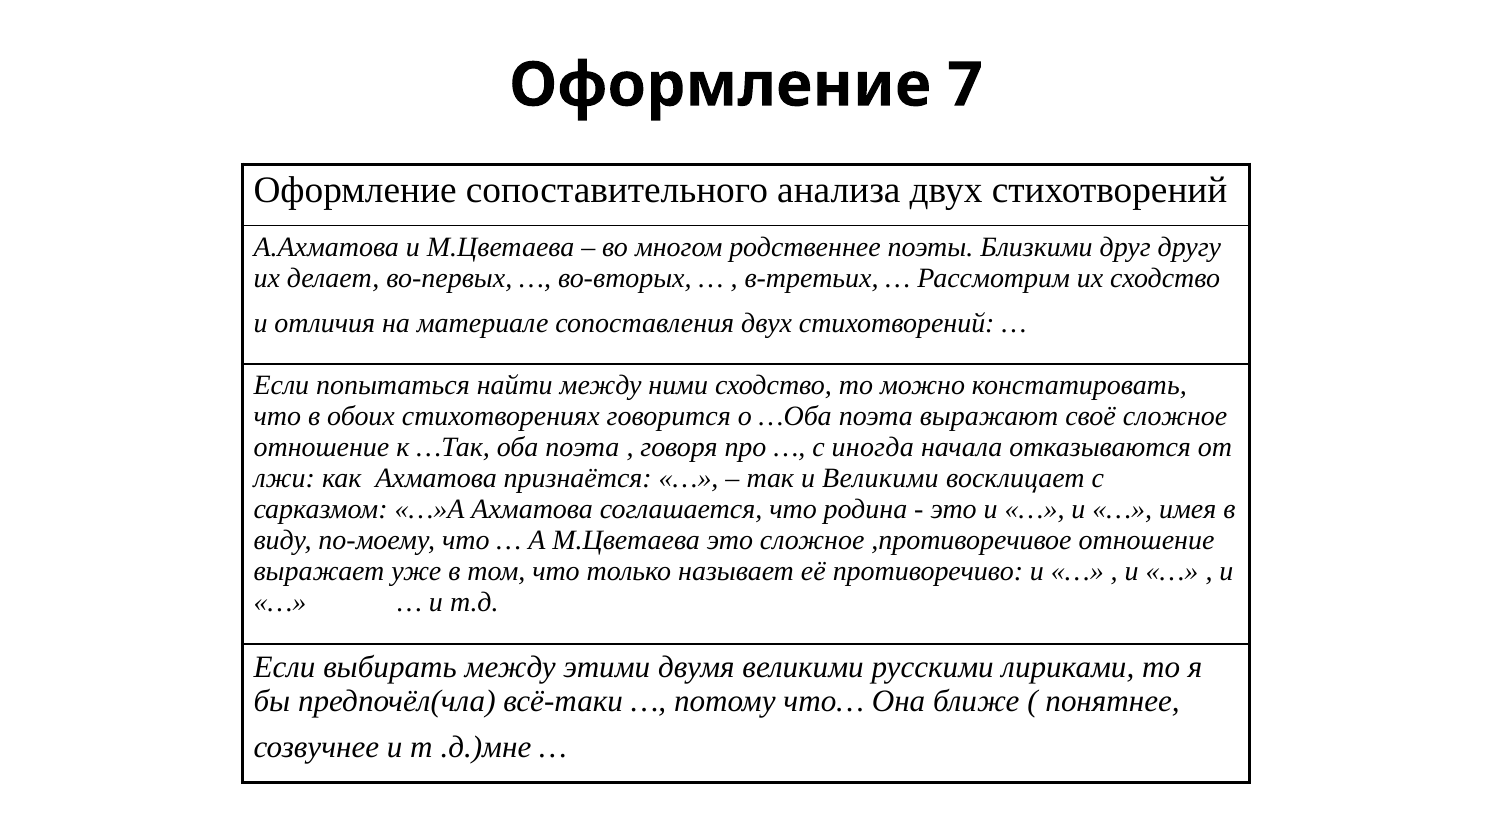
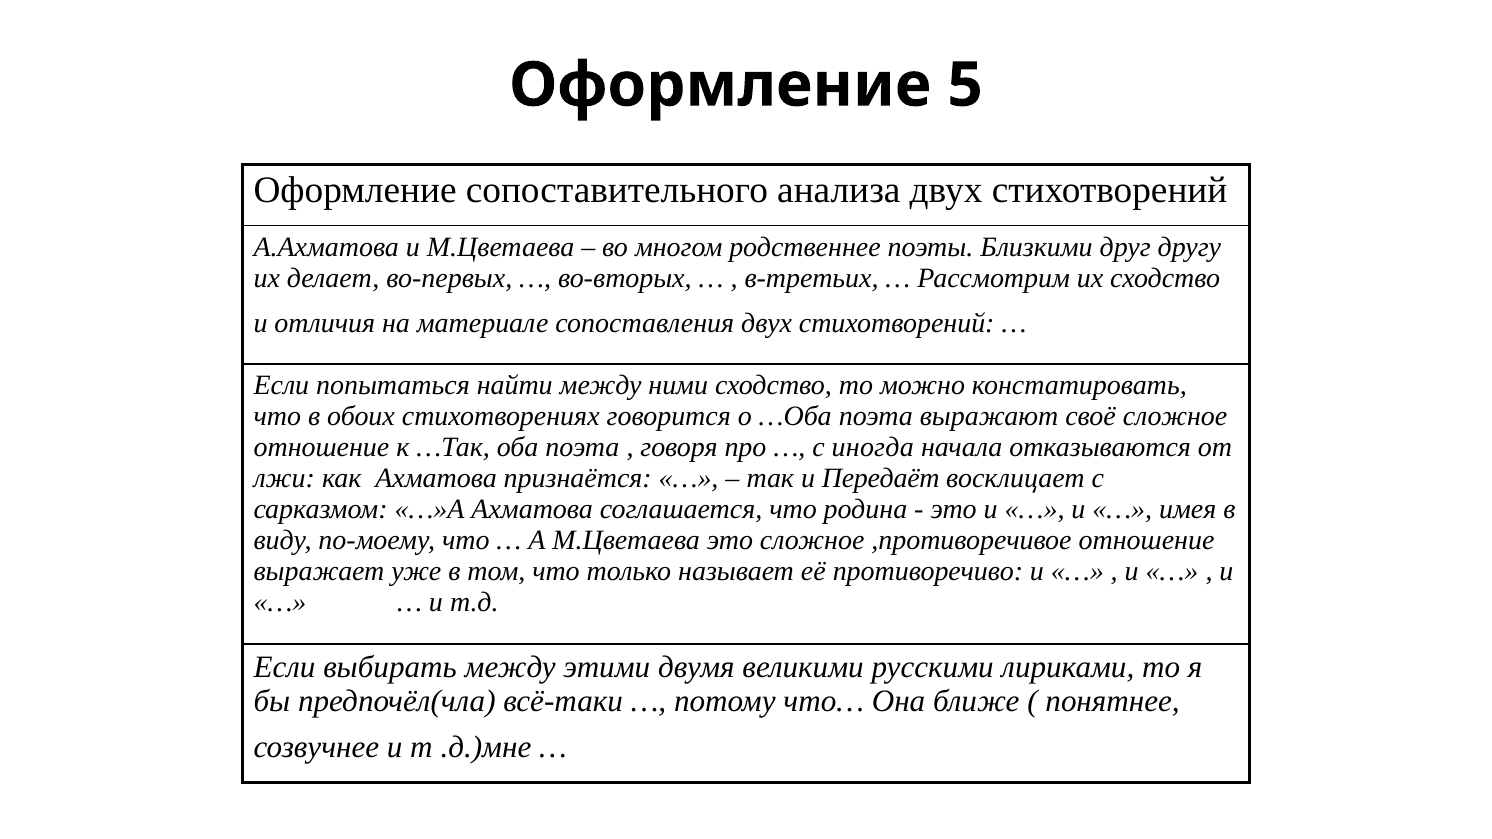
7: 7 -> 5
и Великими: Великими -> Передаёт
